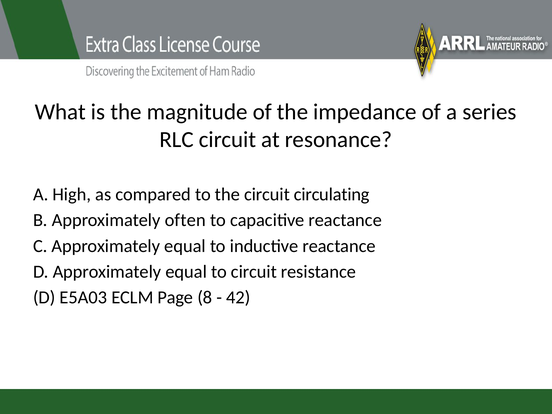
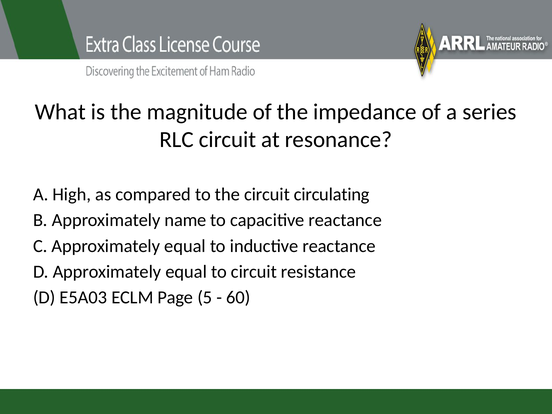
often: often -> name
8: 8 -> 5
42: 42 -> 60
